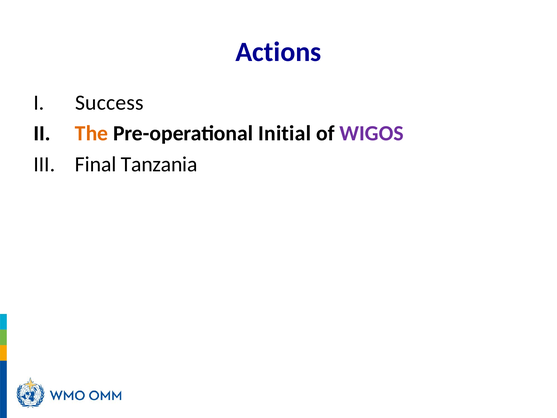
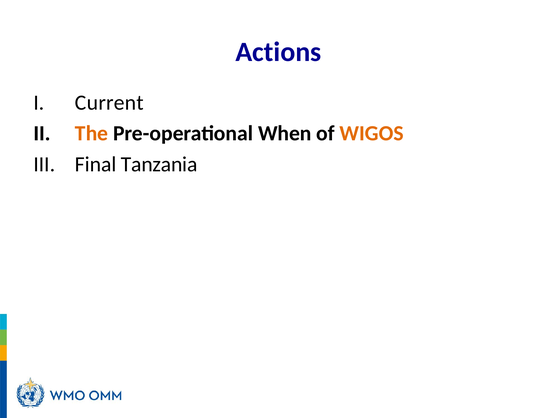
Success: Success -> Current
Initial: Initial -> When
WIGOS colour: purple -> orange
